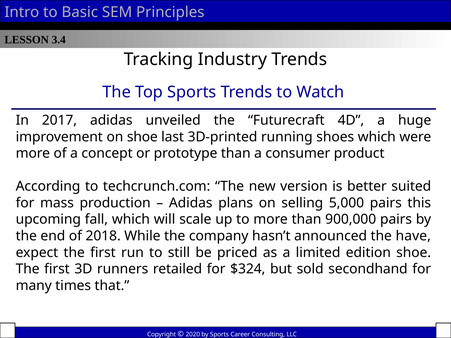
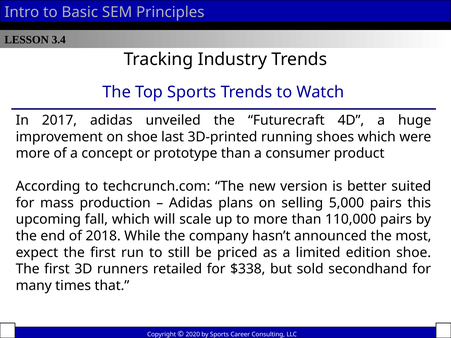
900,000: 900,000 -> 110,000
have: have -> most
$324: $324 -> $338
